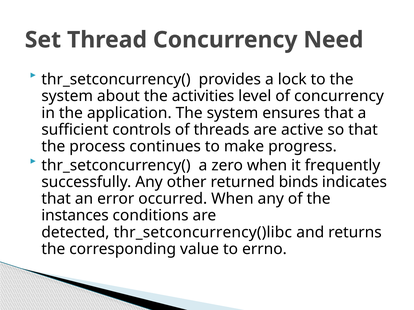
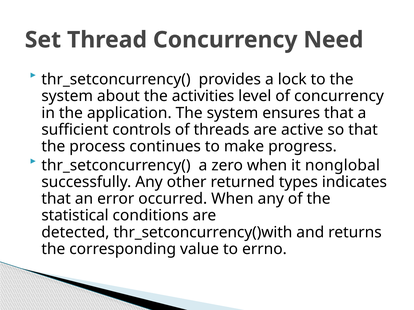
frequently: frequently -> nonglobal
binds: binds -> types
instances: instances -> statistical
thr_setconcurrency()libc: thr_setconcurrency()libc -> thr_setconcurrency()with
